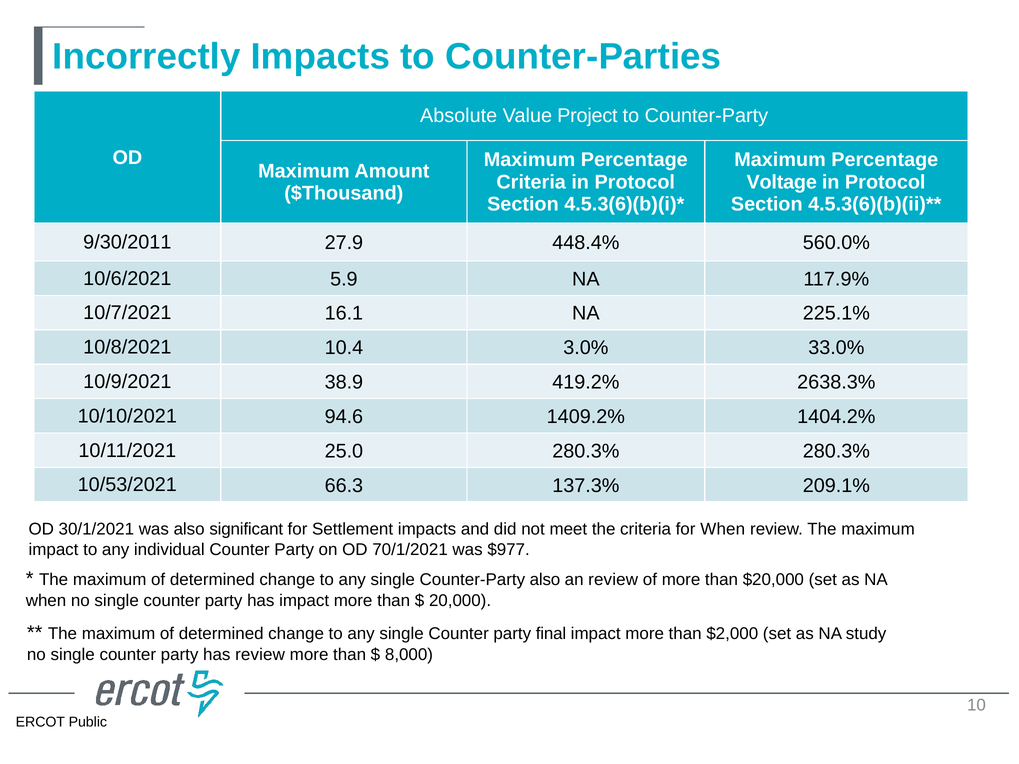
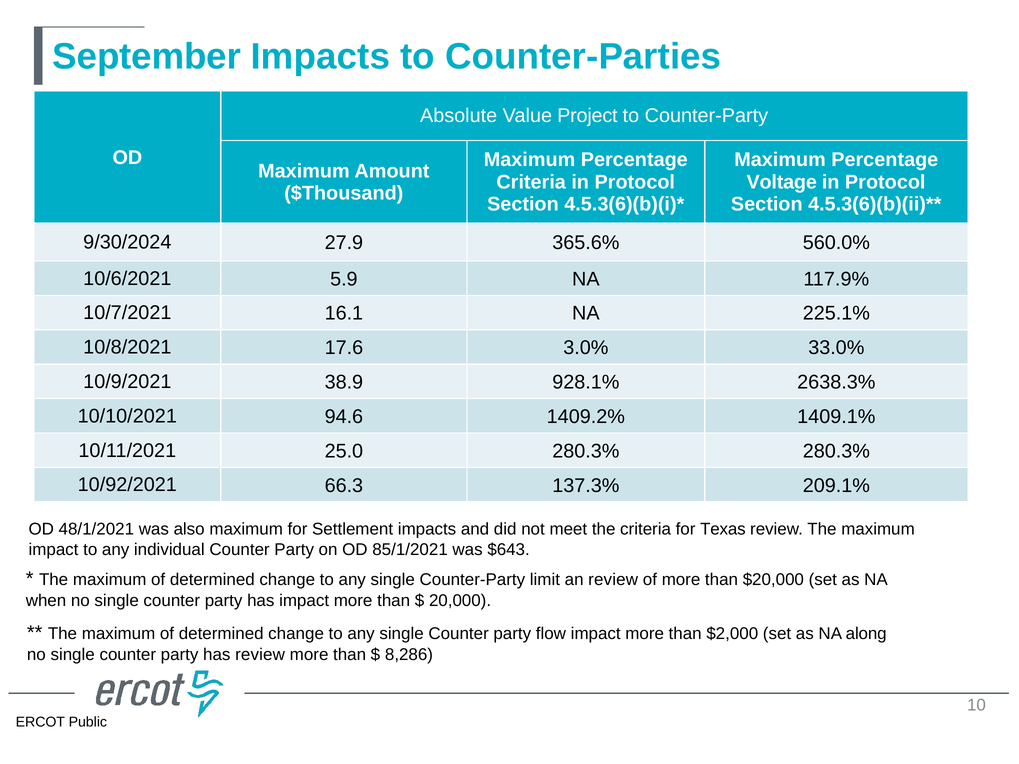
Incorrectly: Incorrectly -> September
9/30/2011: 9/30/2011 -> 9/30/2024
448.4%: 448.4% -> 365.6%
10.4: 10.4 -> 17.6
419.2%: 419.2% -> 928.1%
1404.2%: 1404.2% -> 1409.1%
10/53/2021: 10/53/2021 -> 10/92/2021
30/1/2021: 30/1/2021 -> 48/1/2021
also significant: significant -> maximum
for When: When -> Texas
70/1/2021: 70/1/2021 -> 85/1/2021
$977: $977 -> $643
Counter-Party also: also -> limit
final: final -> flow
study: study -> along
8,000: 8,000 -> 8,286
